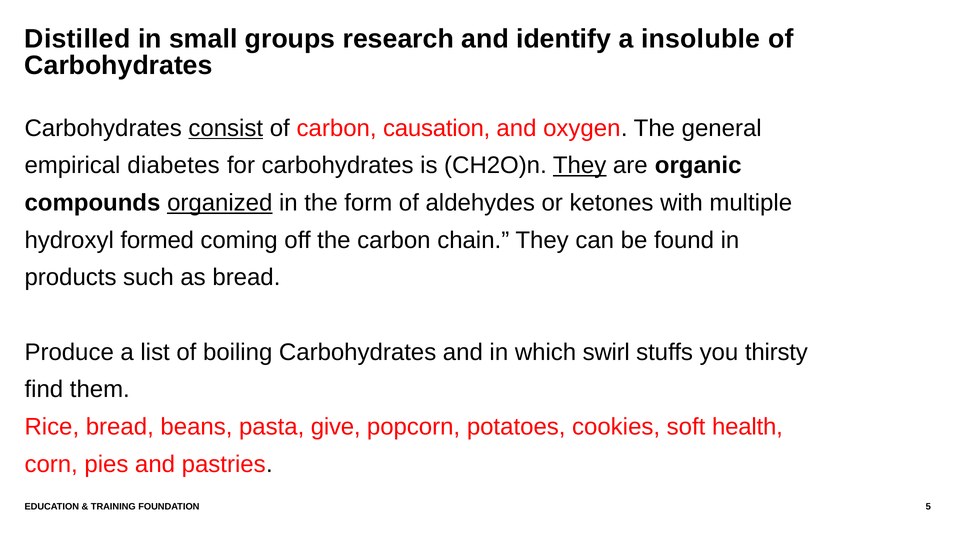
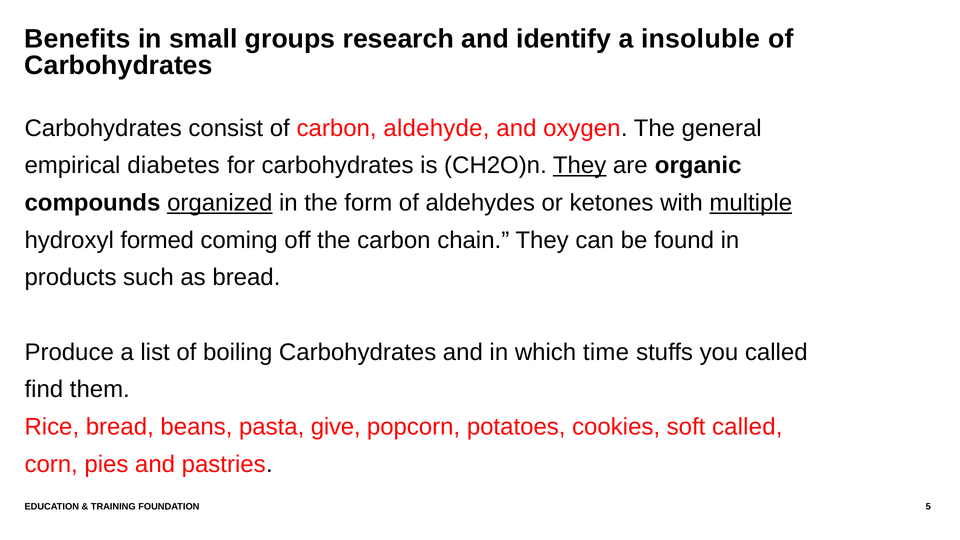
Distilled: Distilled -> Benefits
consist underline: present -> none
causation: causation -> aldehyde
multiple underline: none -> present
swirl: swirl -> time
you thirsty: thirsty -> called
soft health: health -> called
